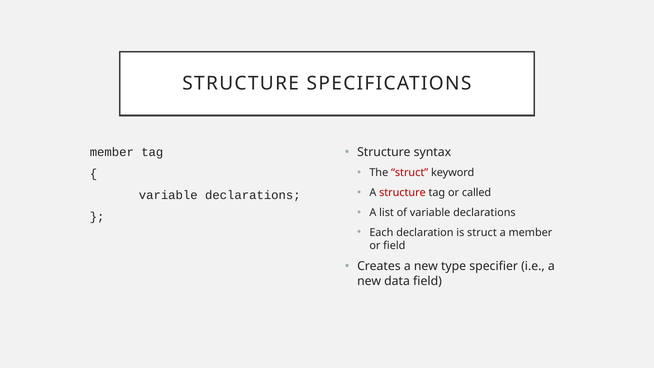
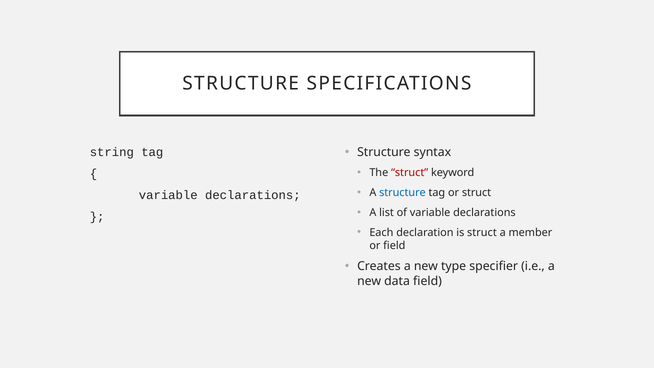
member at (112, 152): member -> string
structure at (402, 193) colour: red -> blue
or called: called -> struct
